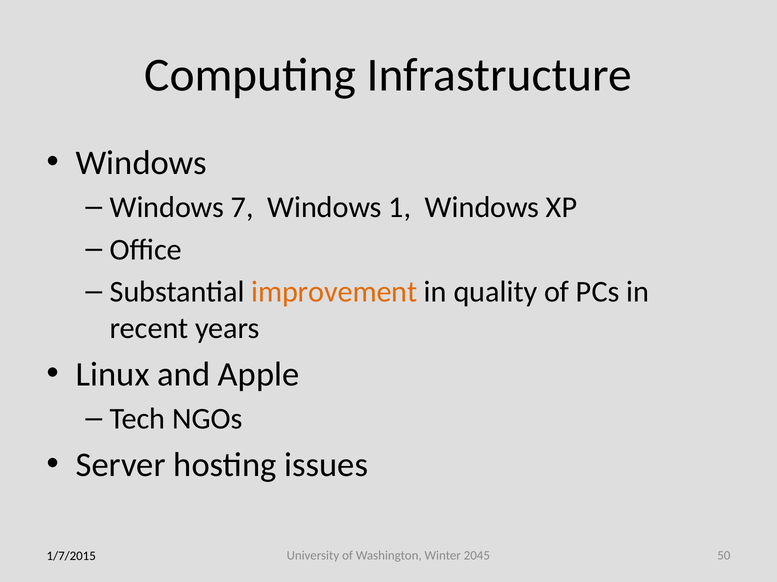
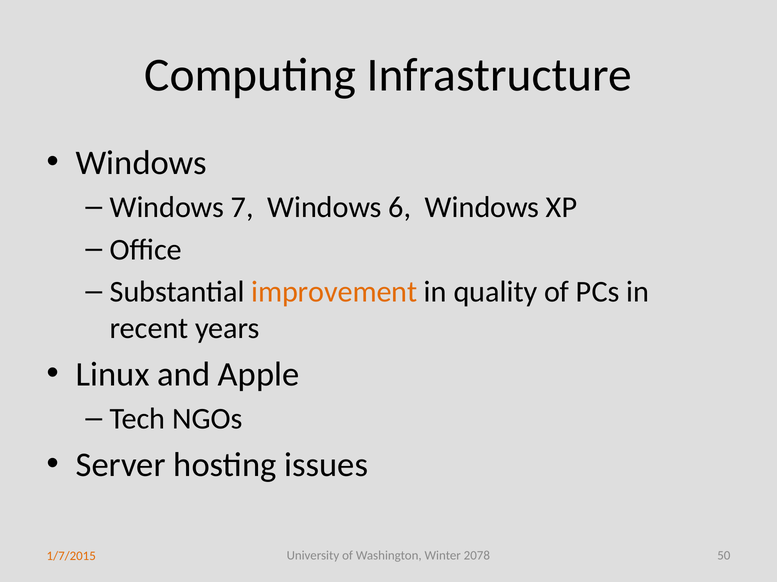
1: 1 -> 6
2045: 2045 -> 2078
1/7/2015 colour: black -> orange
